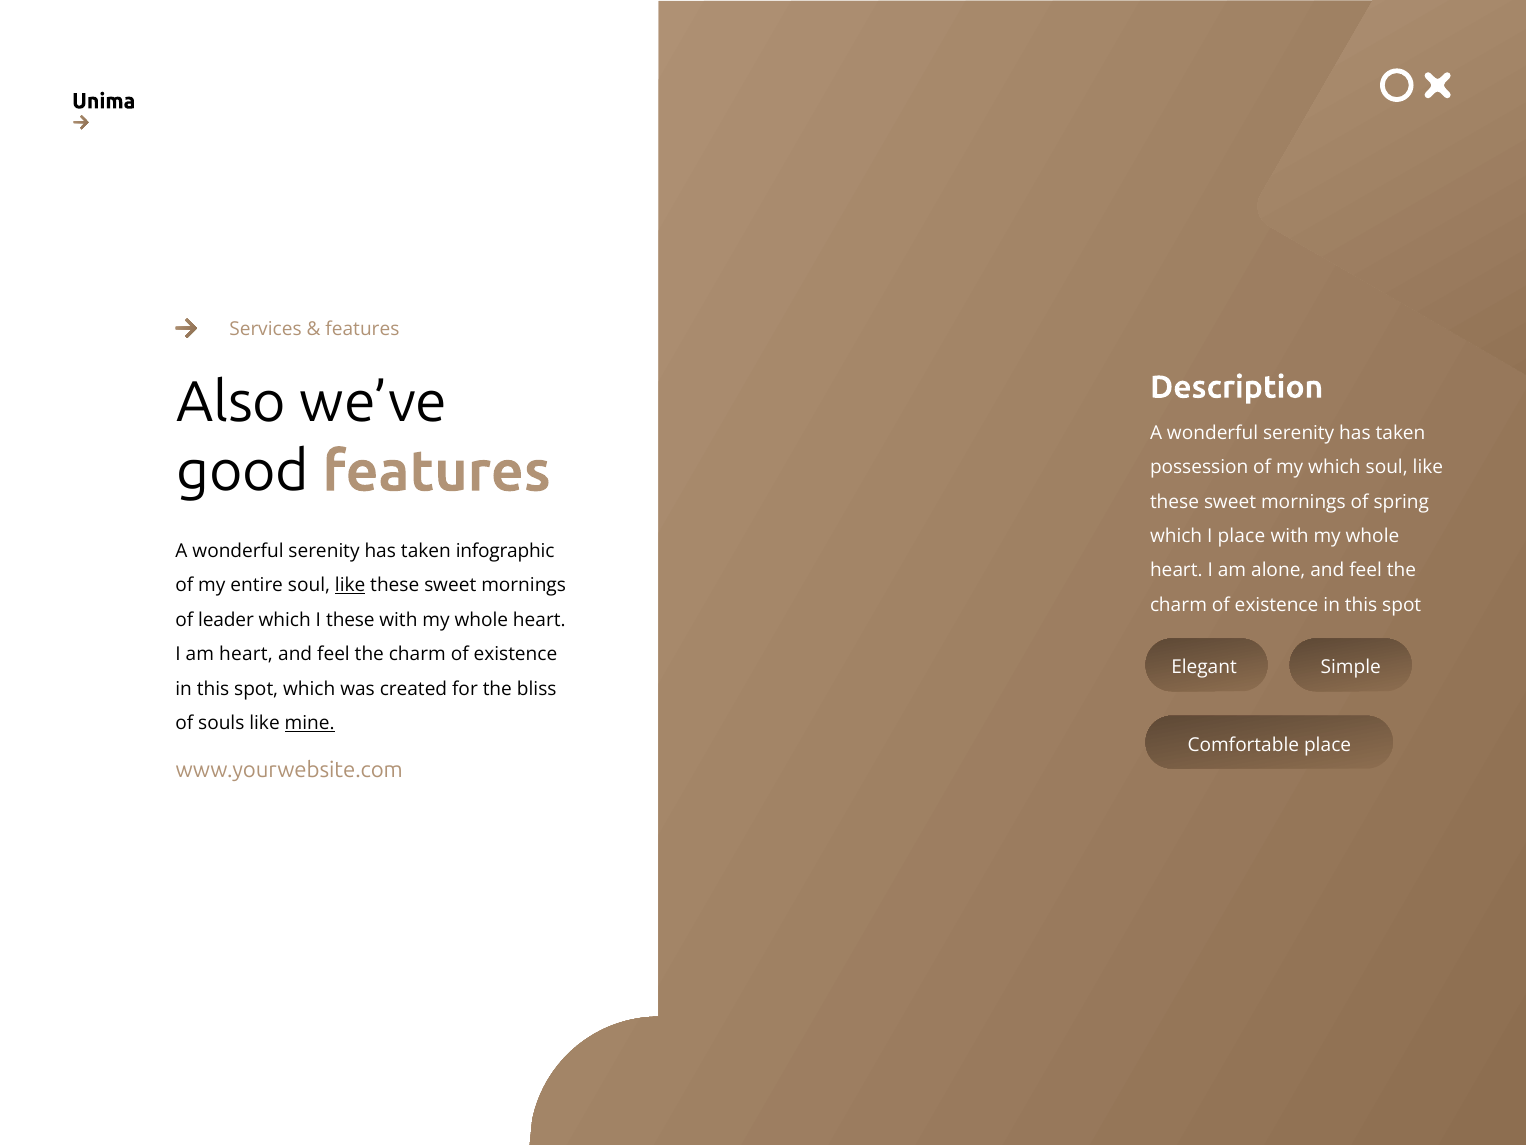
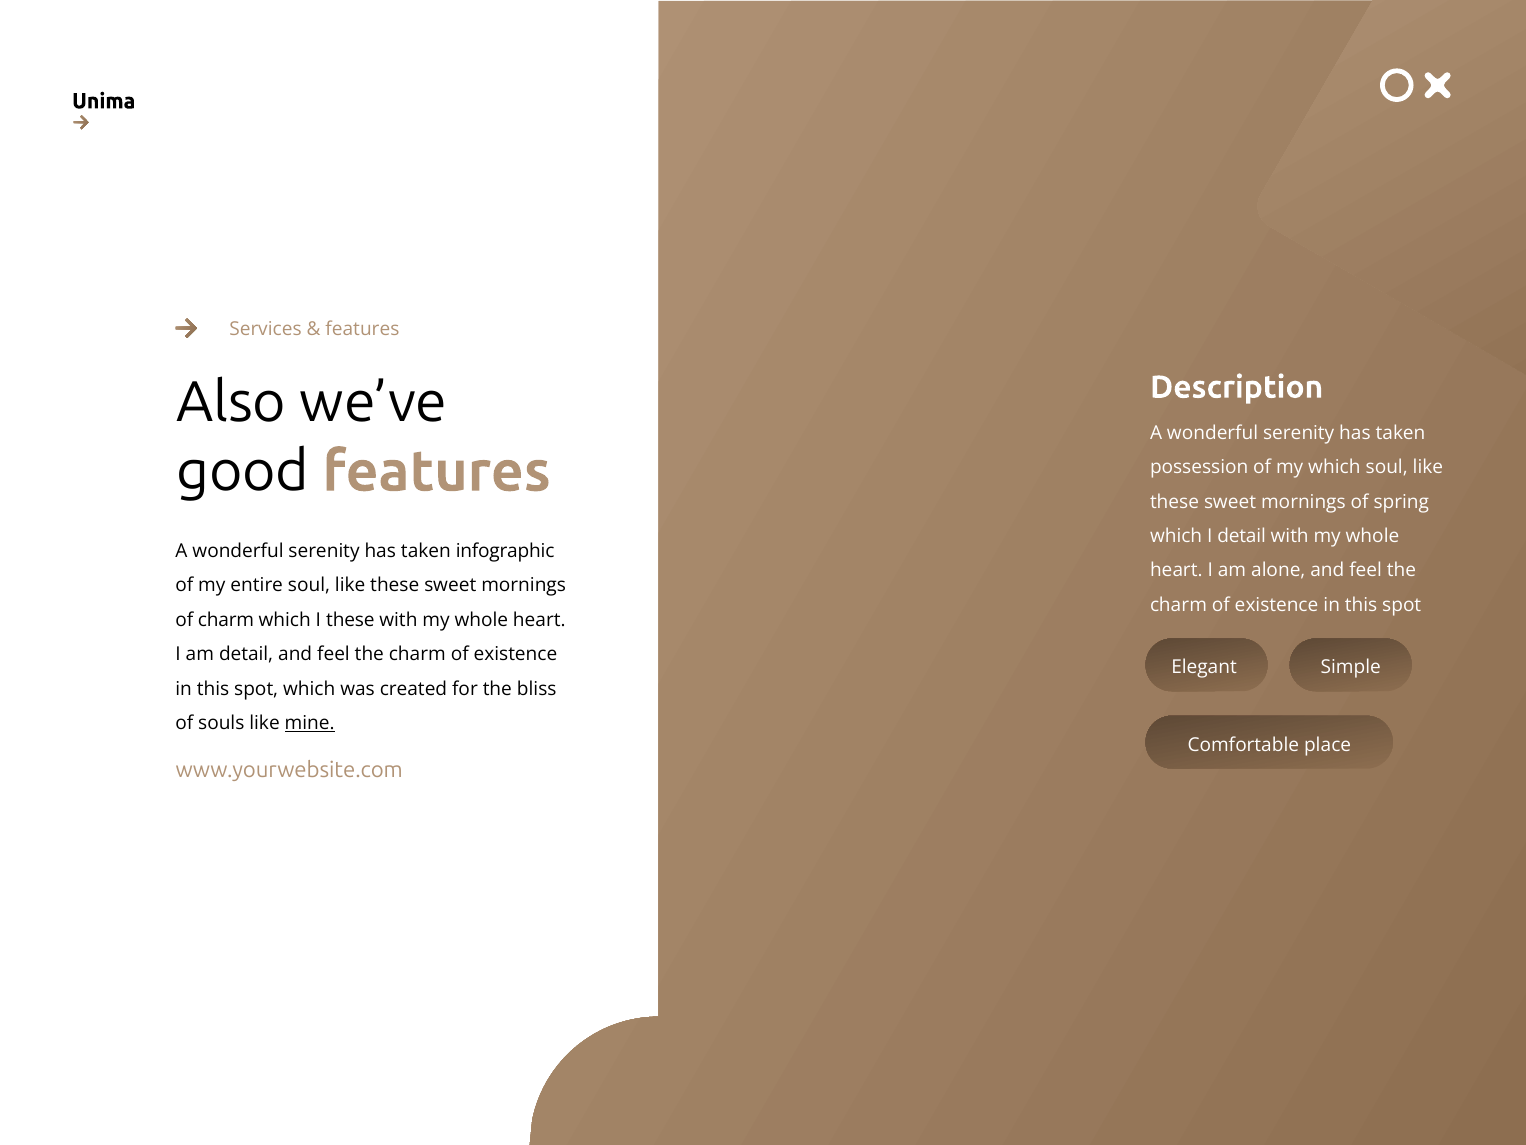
I place: place -> detail
like at (350, 585) underline: present -> none
of leader: leader -> charm
am heart: heart -> detail
